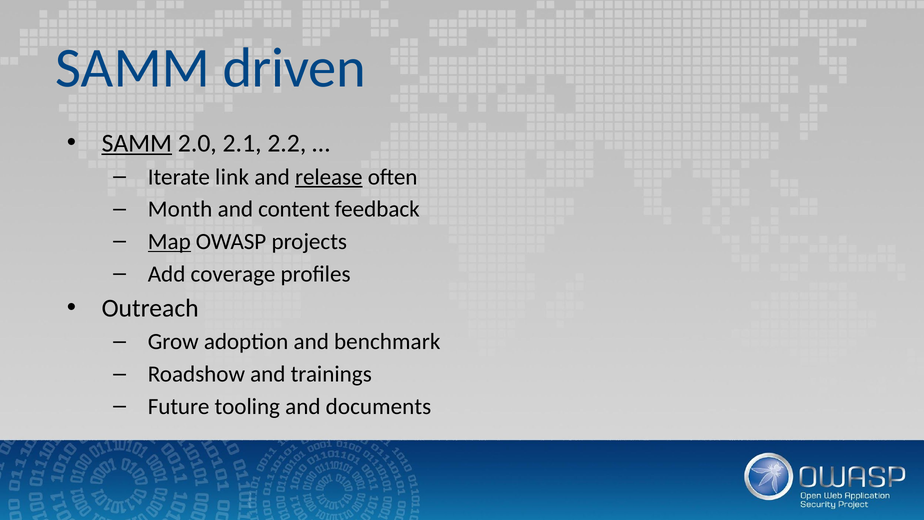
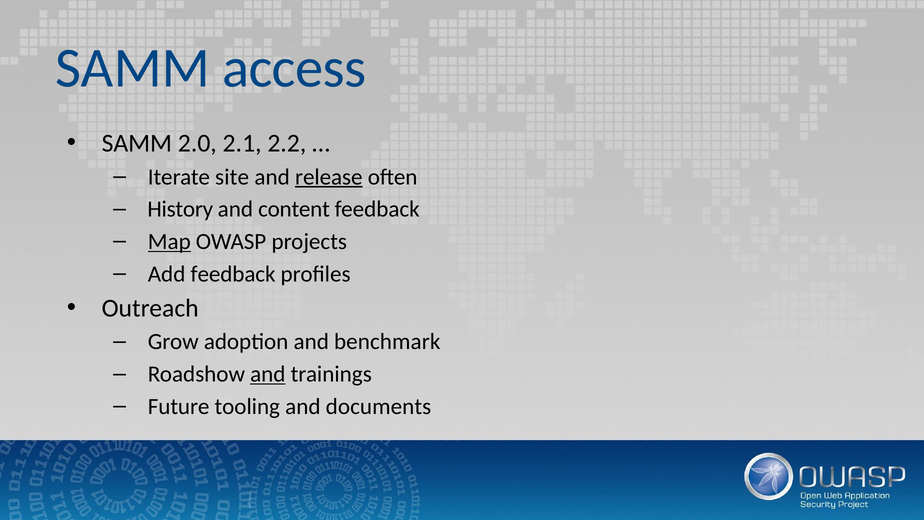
driven: driven -> access
SAMM at (137, 143) underline: present -> none
link: link -> site
Month: Month -> History
Add coverage: coverage -> feedback
and at (268, 374) underline: none -> present
